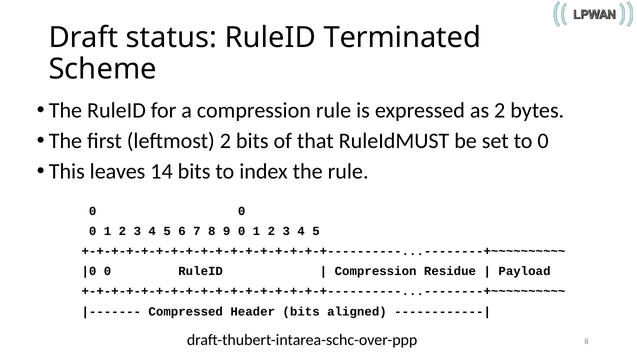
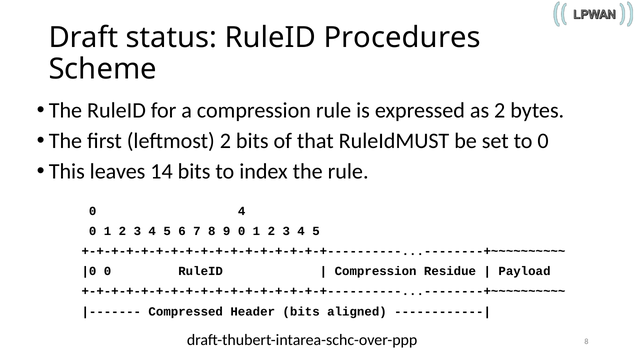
Terminated: Terminated -> Procedures
0 at (242, 212): 0 -> 4
